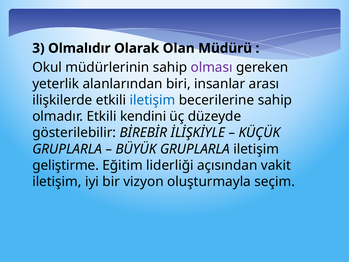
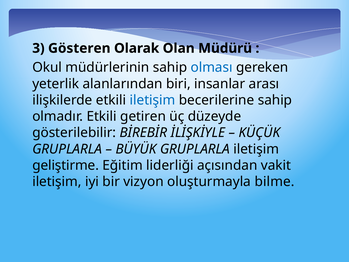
Olmalıdır: Olmalıdır -> Gösteren
olması colour: purple -> blue
kendini: kendini -> getiren
seçim: seçim -> bilme
